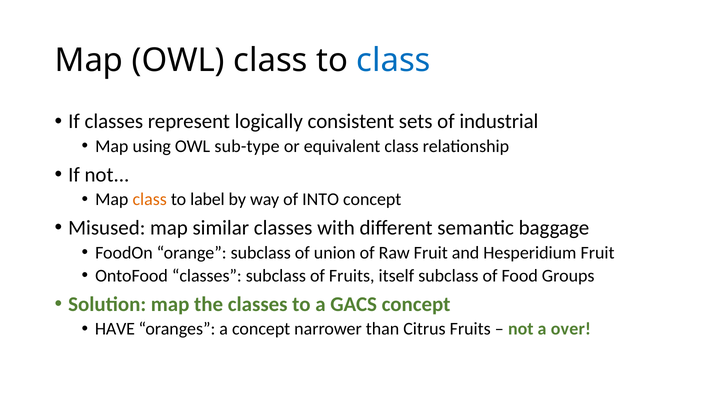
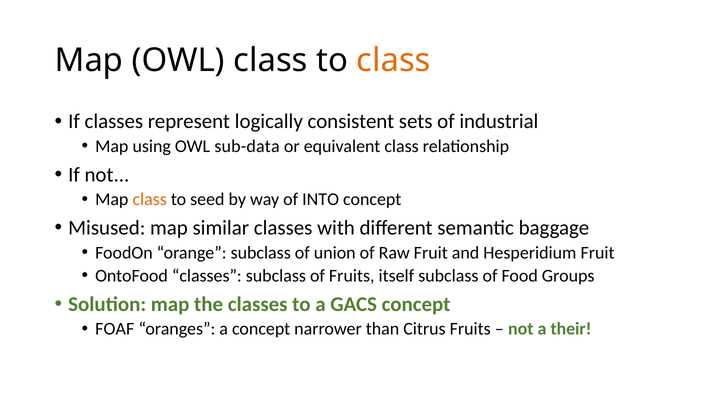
class at (394, 60) colour: blue -> orange
sub-type: sub-type -> sub-data
label: label -> seed
HAVE: HAVE -> FOAF
over: over -> their
